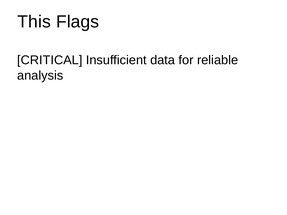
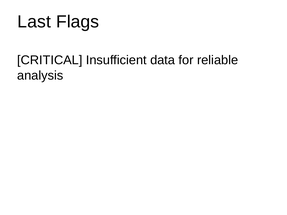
This: This -> Last
